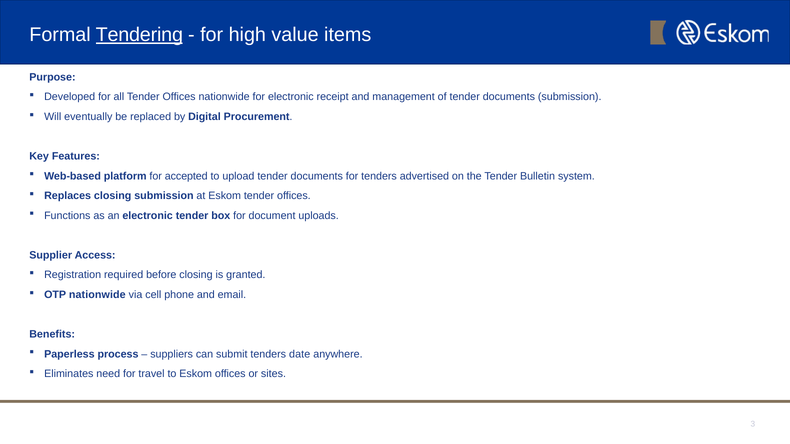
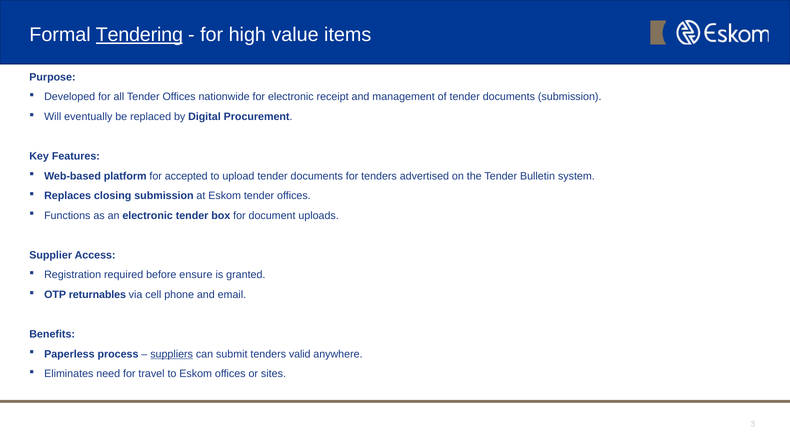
before closing: closing -> ensure
OTP nationwide: nationwide -> returnables
suppliers underline: none -> present
date: date -> valid
